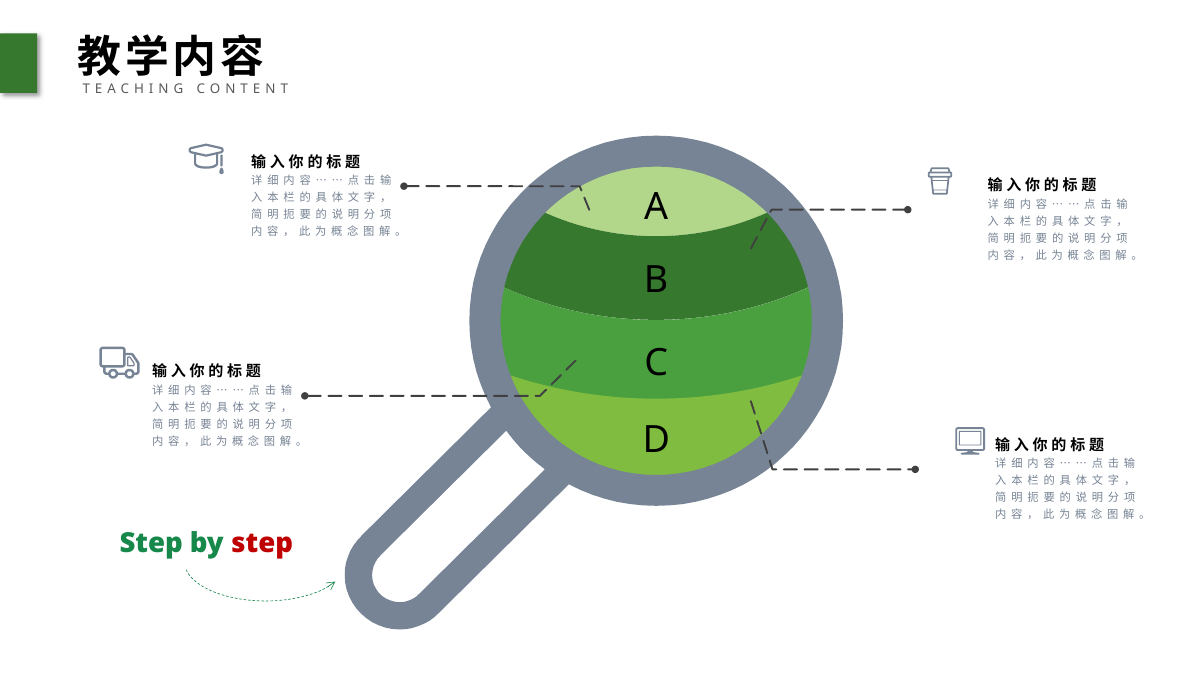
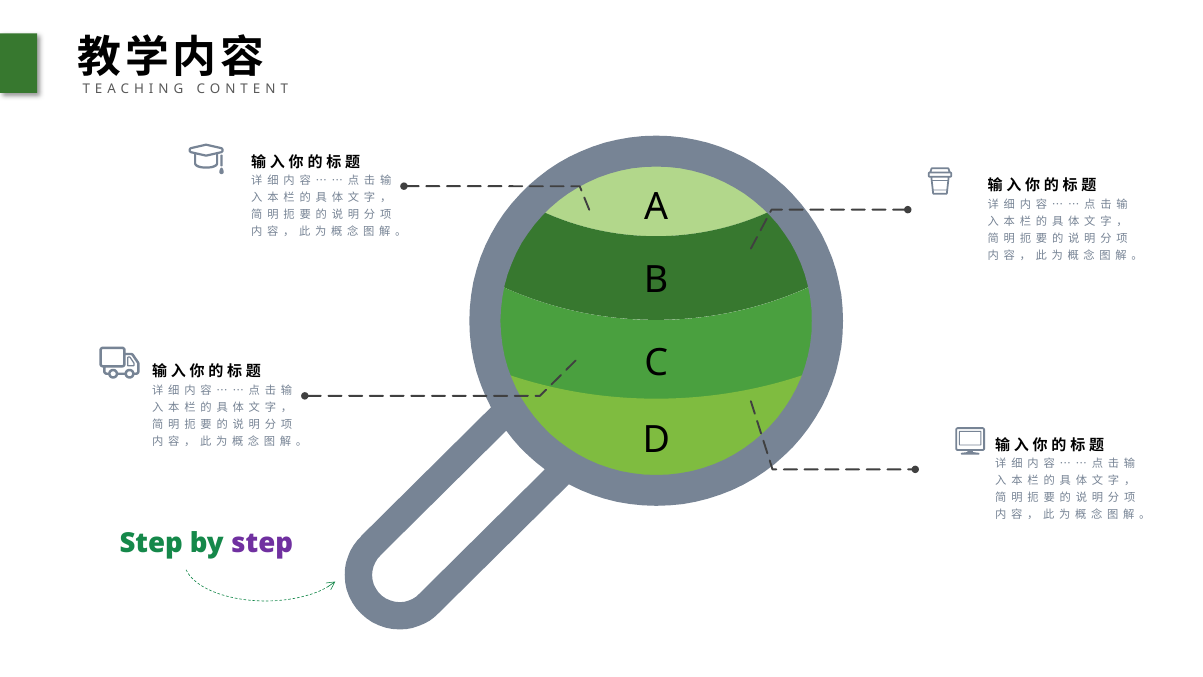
step at (262, 543) colour: red -> purple
